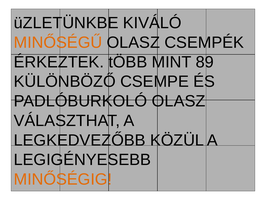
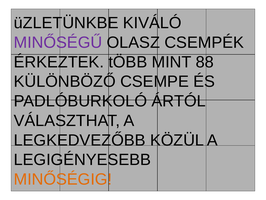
MINŐSÉGŰ colour: orange -> purple
89: 89 -> 88
PADLÓBURKOLÓ OLASZ: OLASZ -> ÁRTÓL
